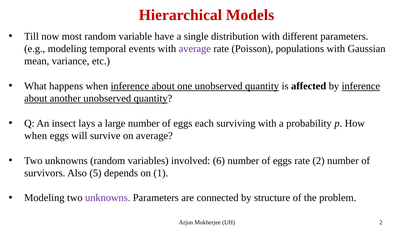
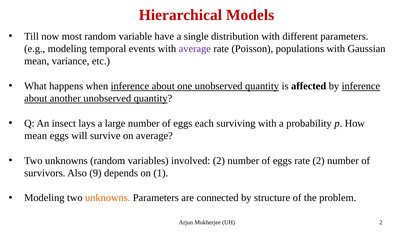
when at (36, 136): when -> mean
involved 6: 6 -> 2
5: 5 -> 9
unknowns at (108, 198) colour: purple -> orange
